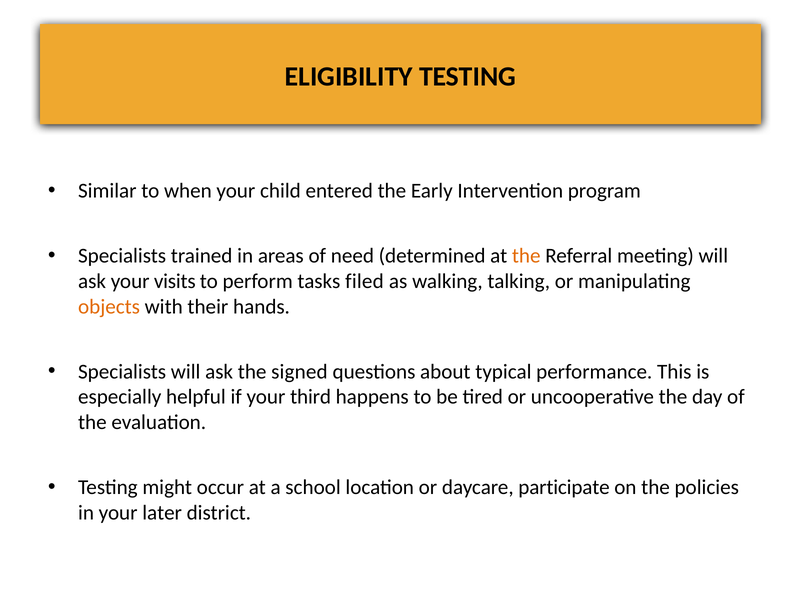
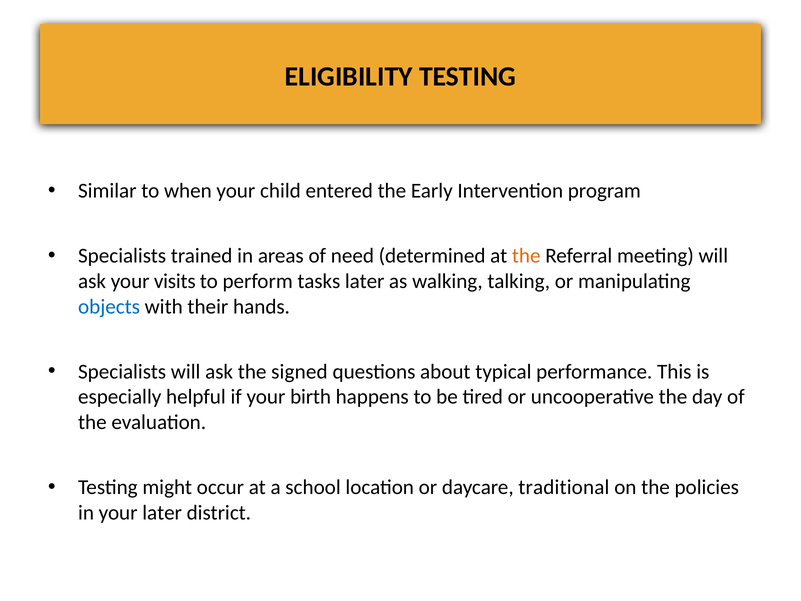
tasks filed: filed -> later
objects colour: orange -> blue
third: third -> birth
participate: participate -> traditional
